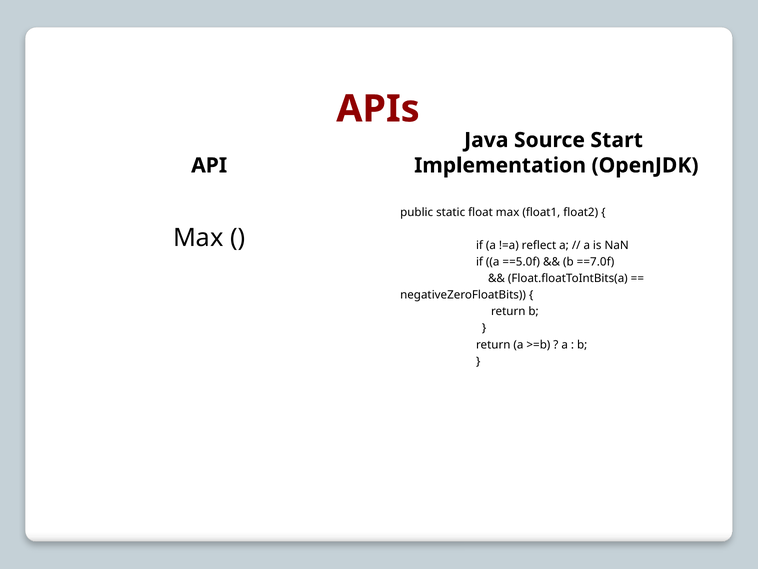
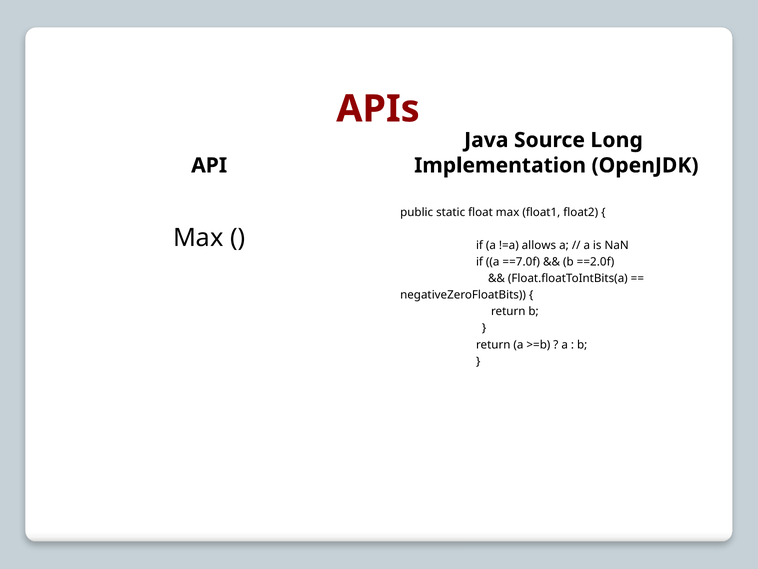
Start: Start -> Long
reflect: reflect -> allows
==5.0f: ==5.0f -> ==7.0f
==7.0f: ==7.0f -> ==2.0f
